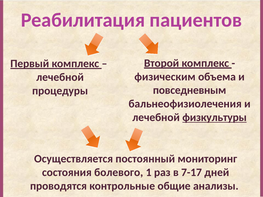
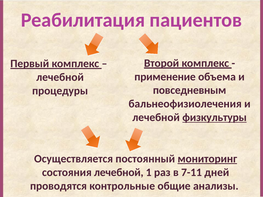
физическим: физическим -> применение
мониторинг underline: none -> present
состояния болевого: болевого -> лечебной
7-17: 7-17 -> 7-11
